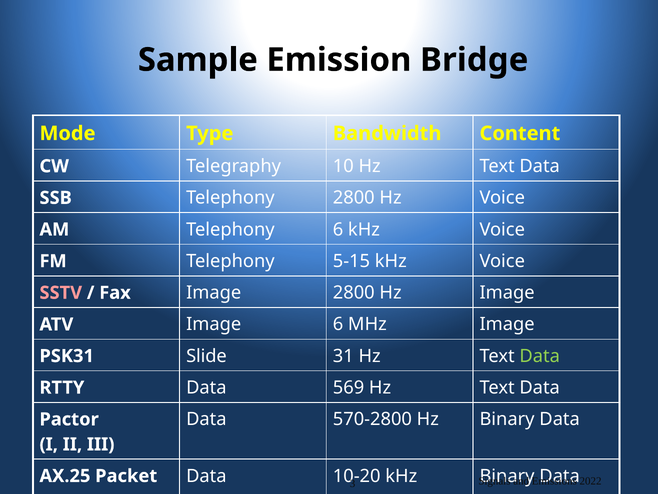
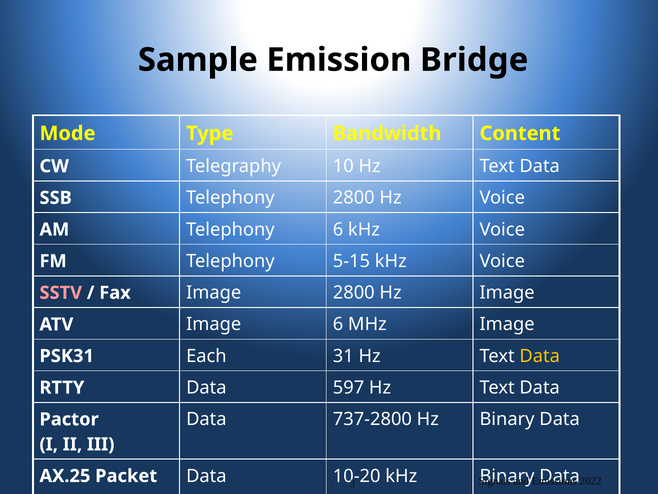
Slide: Slide -> Each
Data at (540, 356) colour: light green -> yellow
569: 569 -> 597
570-2800: 570-2800 -> 737-2800
